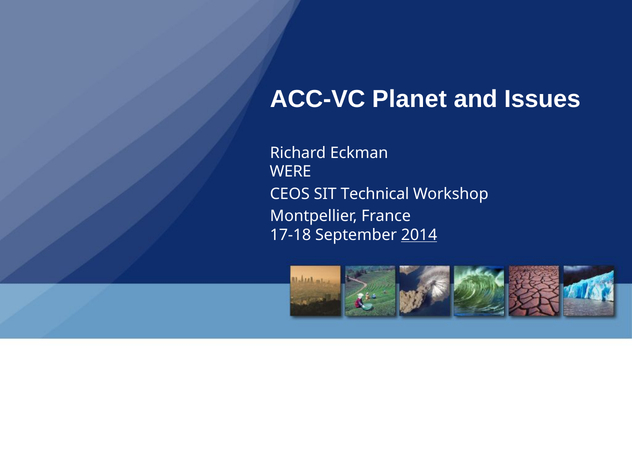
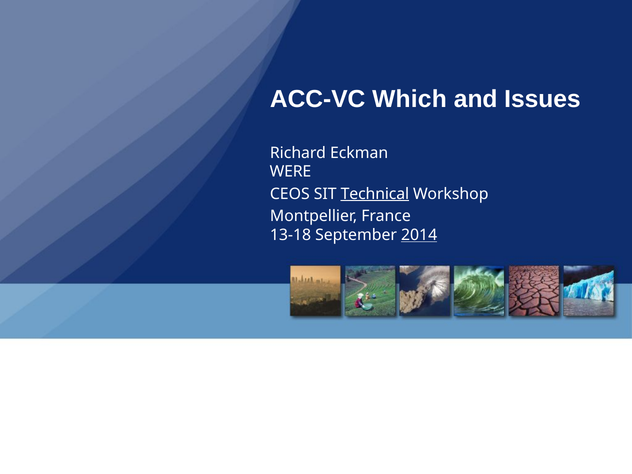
Planet: Planet -> Which
Technical underline: none -> present
17-18: 17-18 -> 13-18
